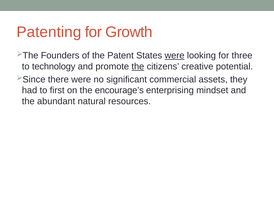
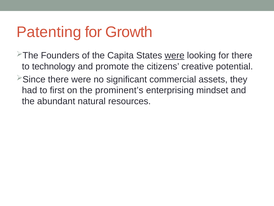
Patent: Patent -> Capita
for three: three -> there
the at (138, 66) underline: present -> none
encourage’s: encourage’s -> prominent’s
